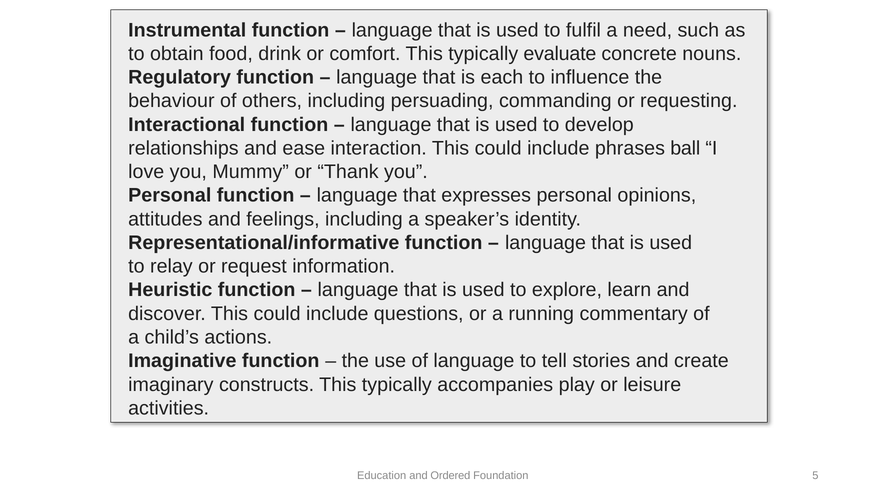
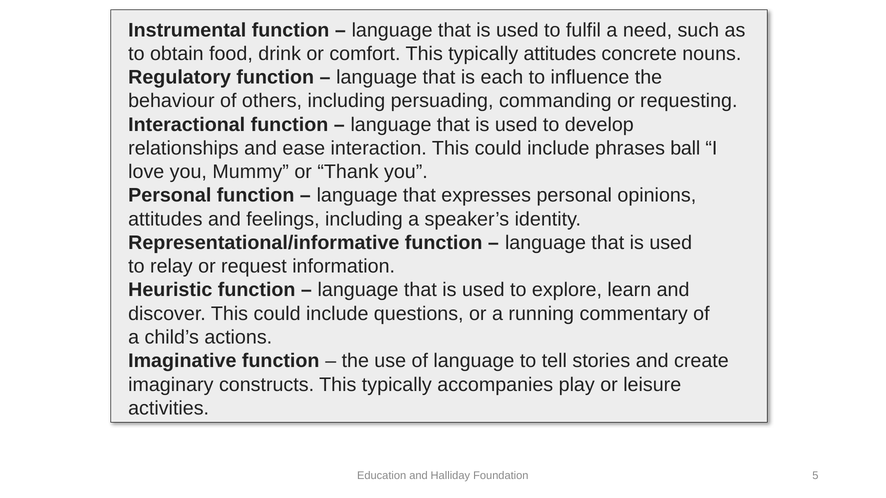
typically evaluate: evaluate -> attitudes
Ordered: Ordered -> Halliday
